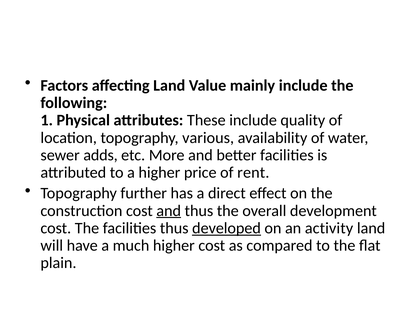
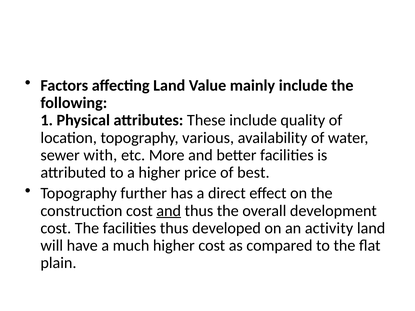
adds: adds -> with
rent: rent -> best
developed underline: present -> none
